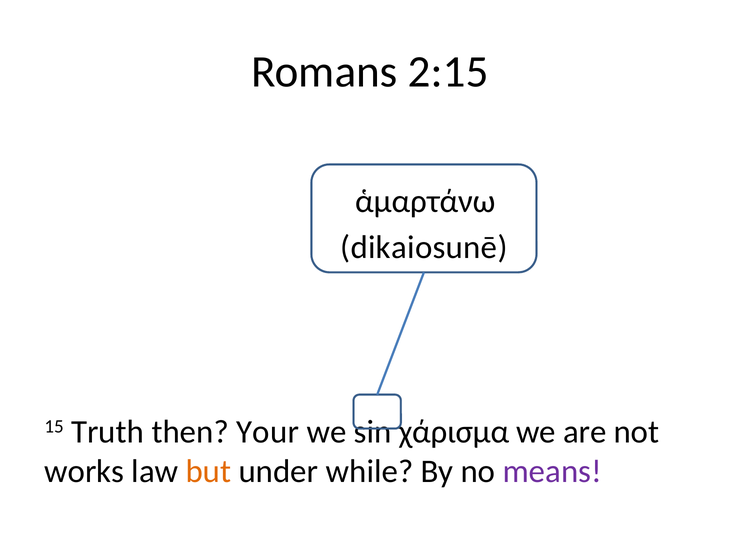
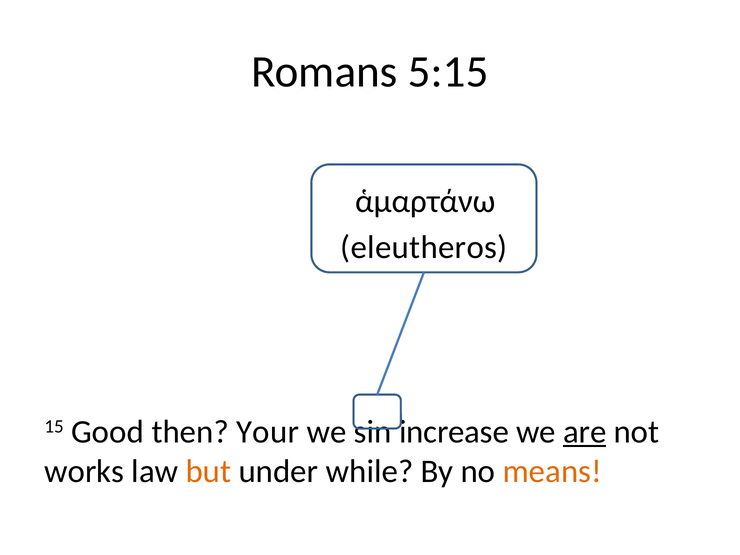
2:15: 2:15 -> 5:15
dikaiosunē: dikaiosunē -> eleutheros
Truth: Truth -> Good
χάρισμα: χάρισμα -> increase
are underline: none -> present
means colour: purple -> orange
